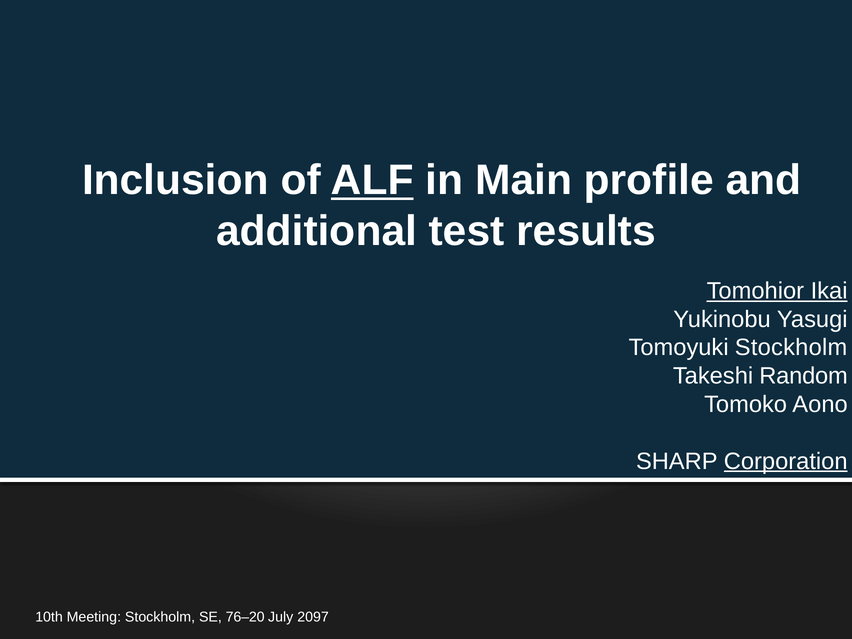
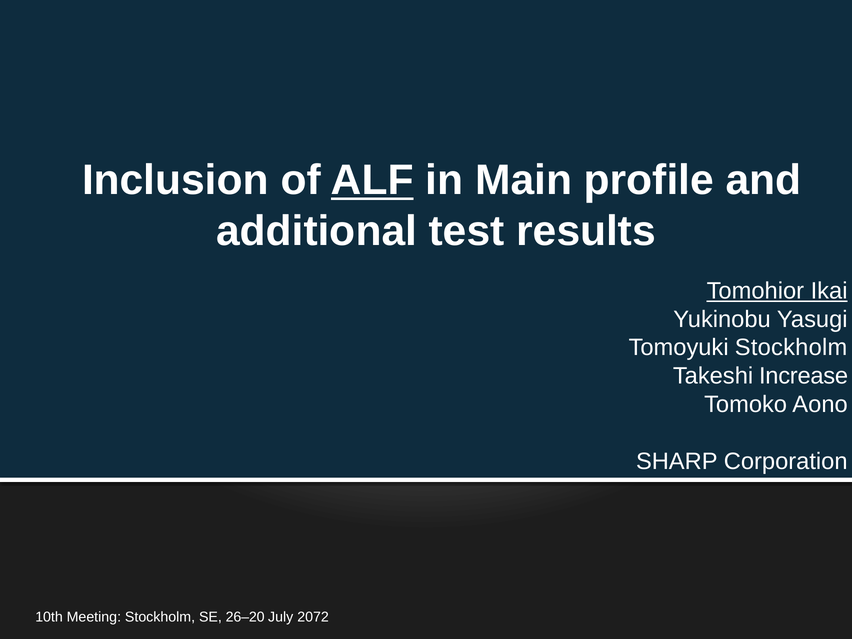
Random: Random -> Increase
Corporation underline: present -> none
76–20: 76–20 -> 26–20
2097: 2097 -> 2072
